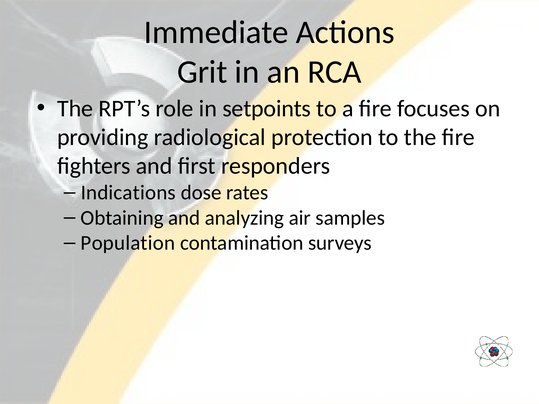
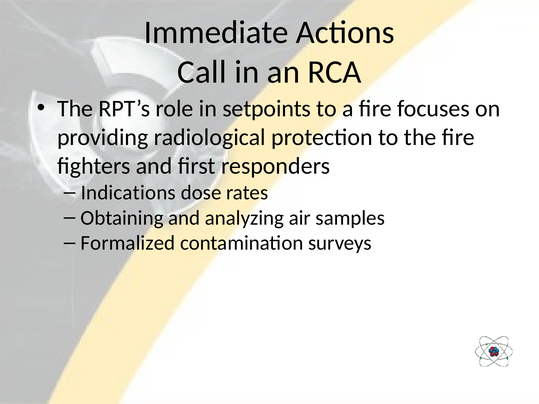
Grit: Grit -> Call
Population: Population -> Formalized
